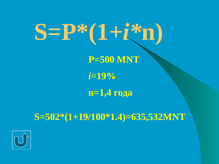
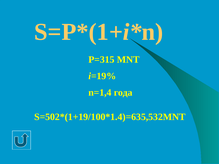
P=500: P=500 -> P=315
